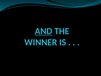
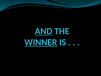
WINNER underline: none -> present
